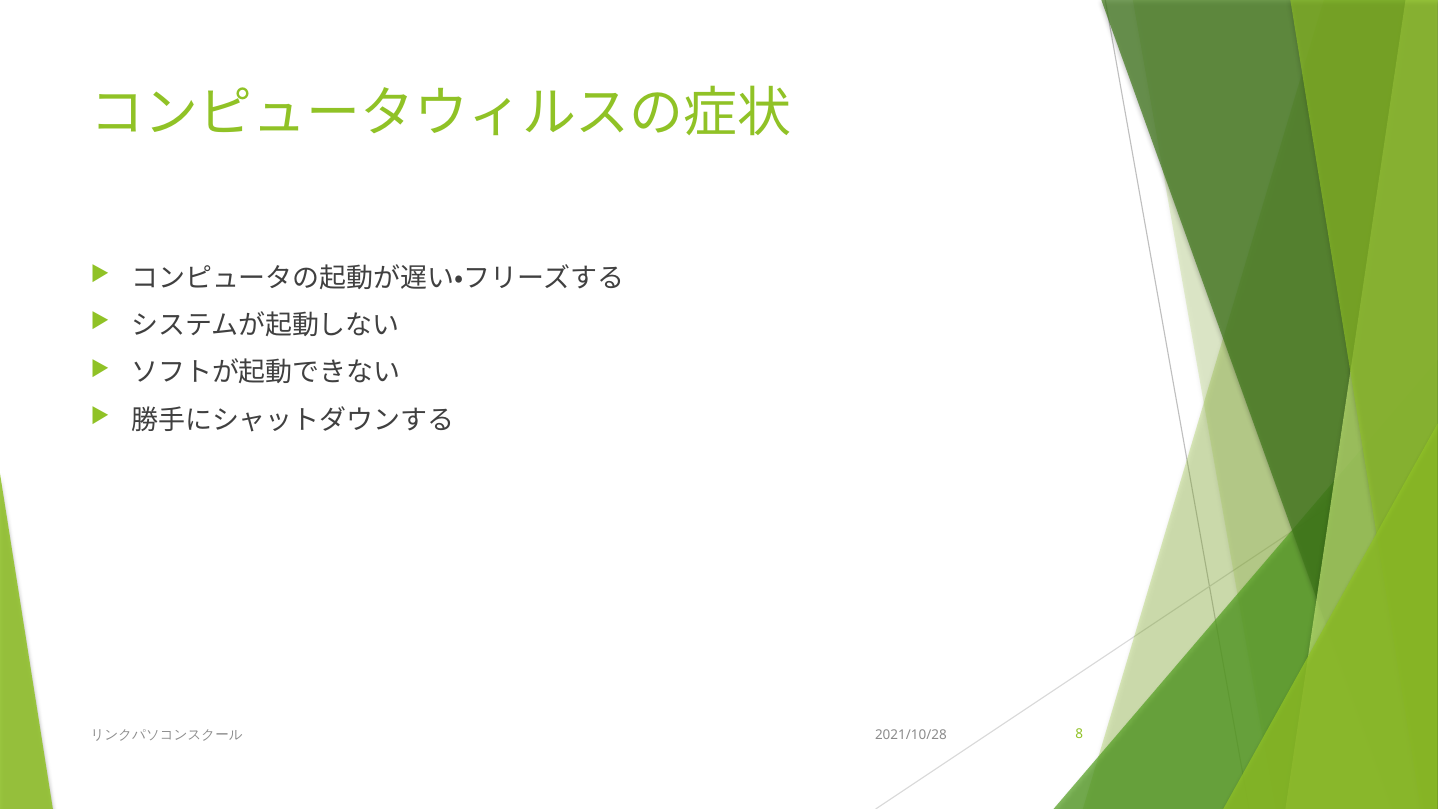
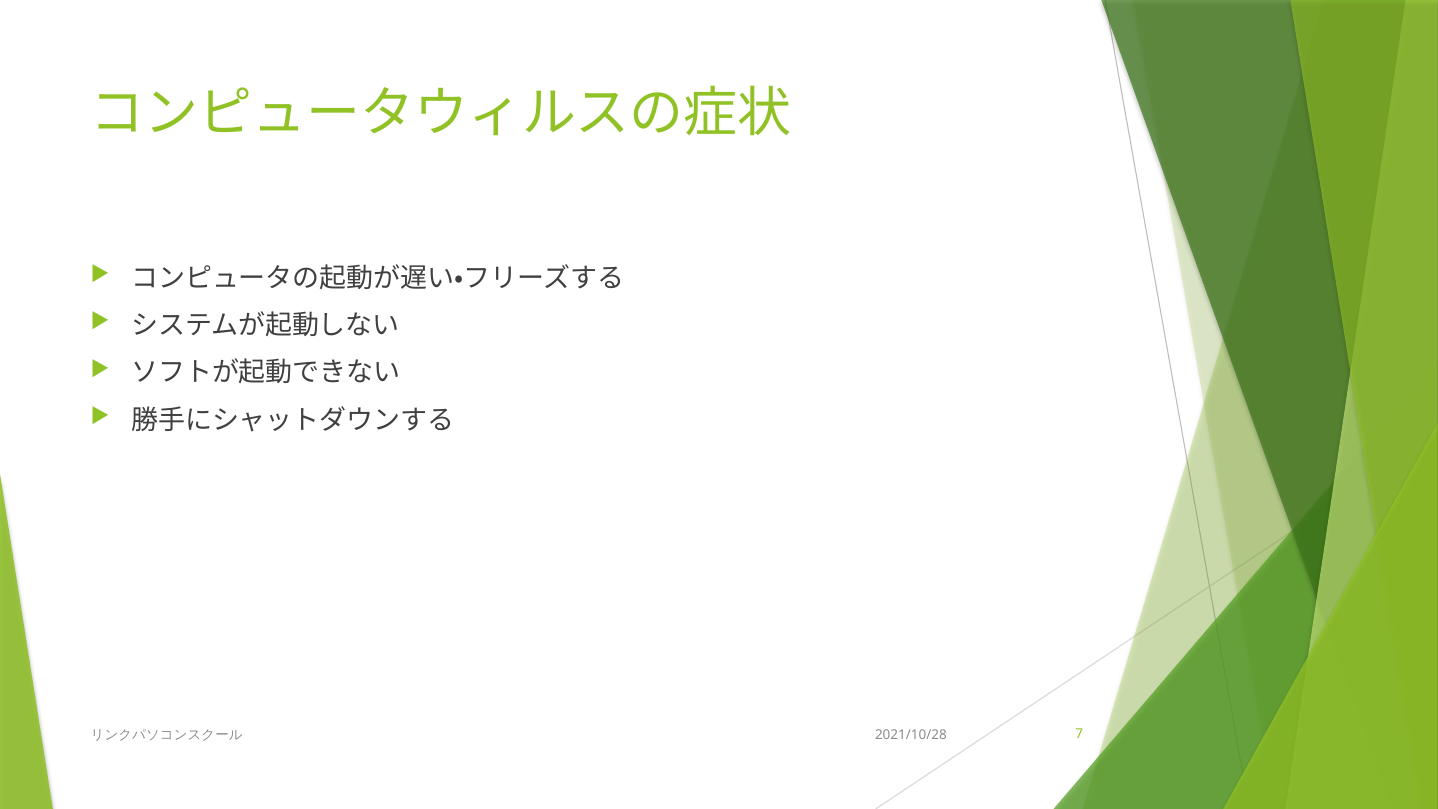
8: 8 -> 7
